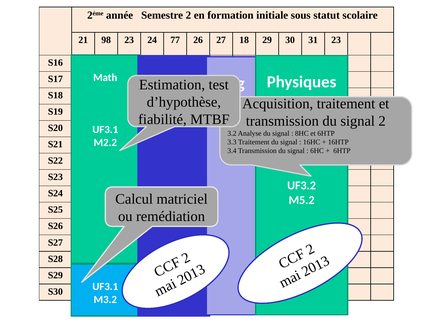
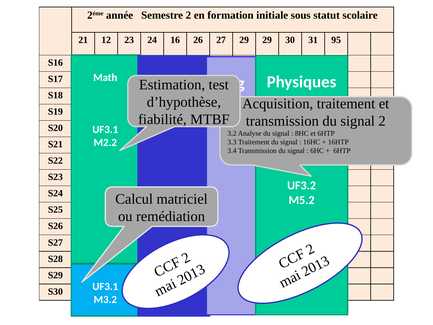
98: 98 -> 12
77: 77 -> 16
27 18: 18 -> 29
31 23: 23 -> 95
